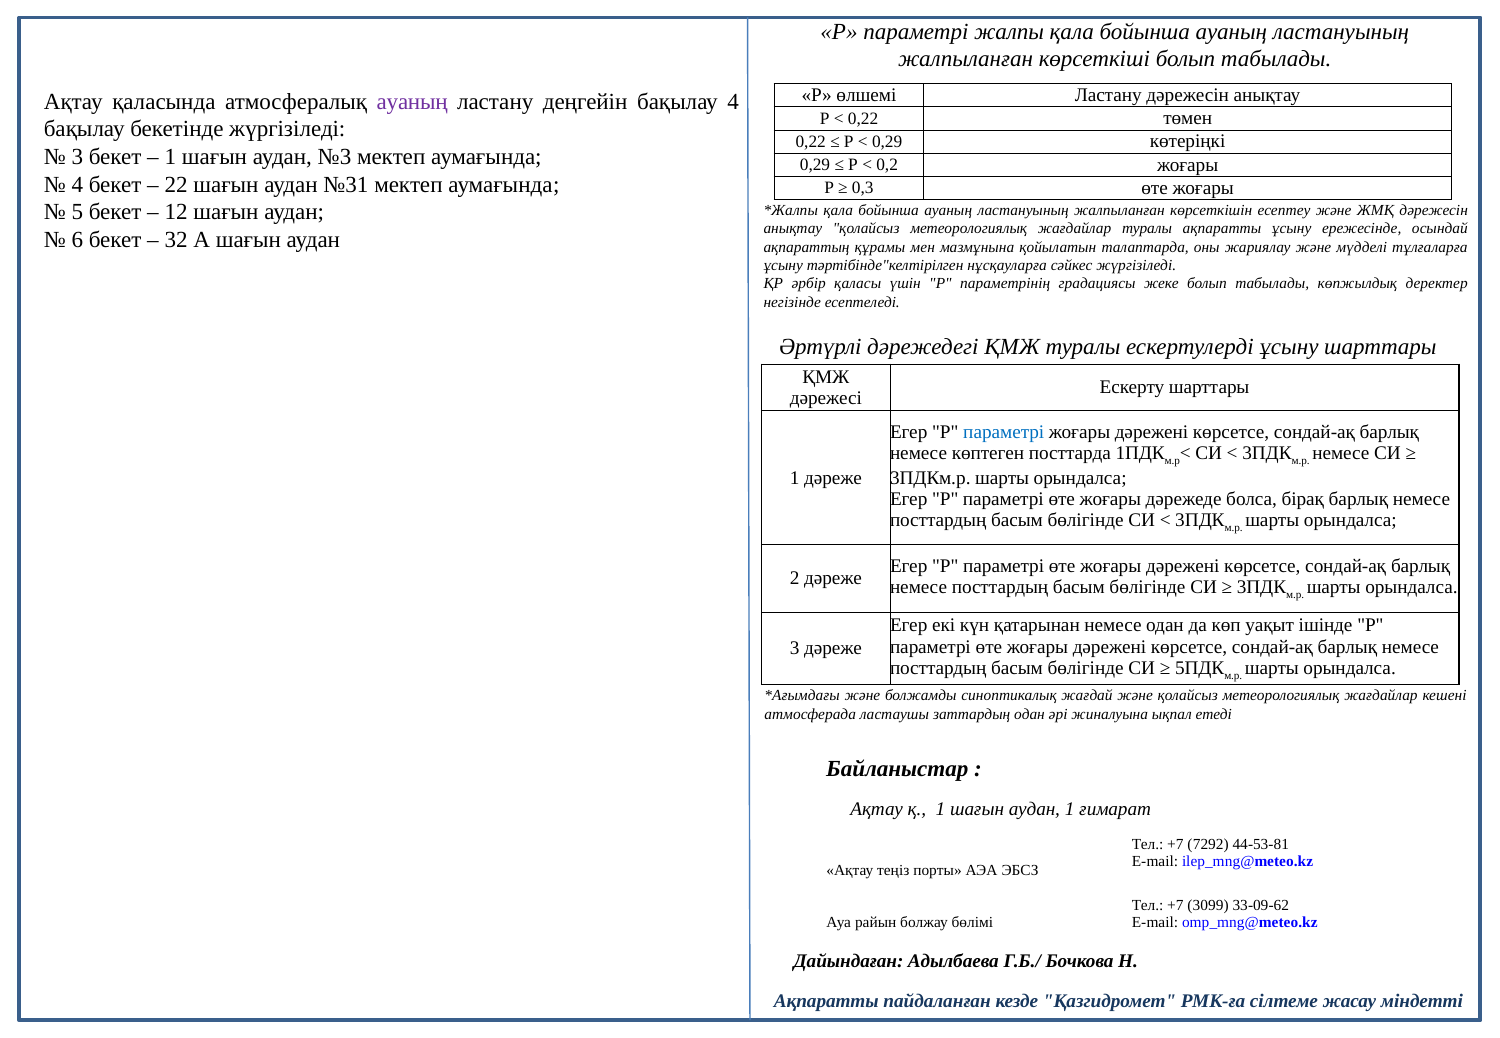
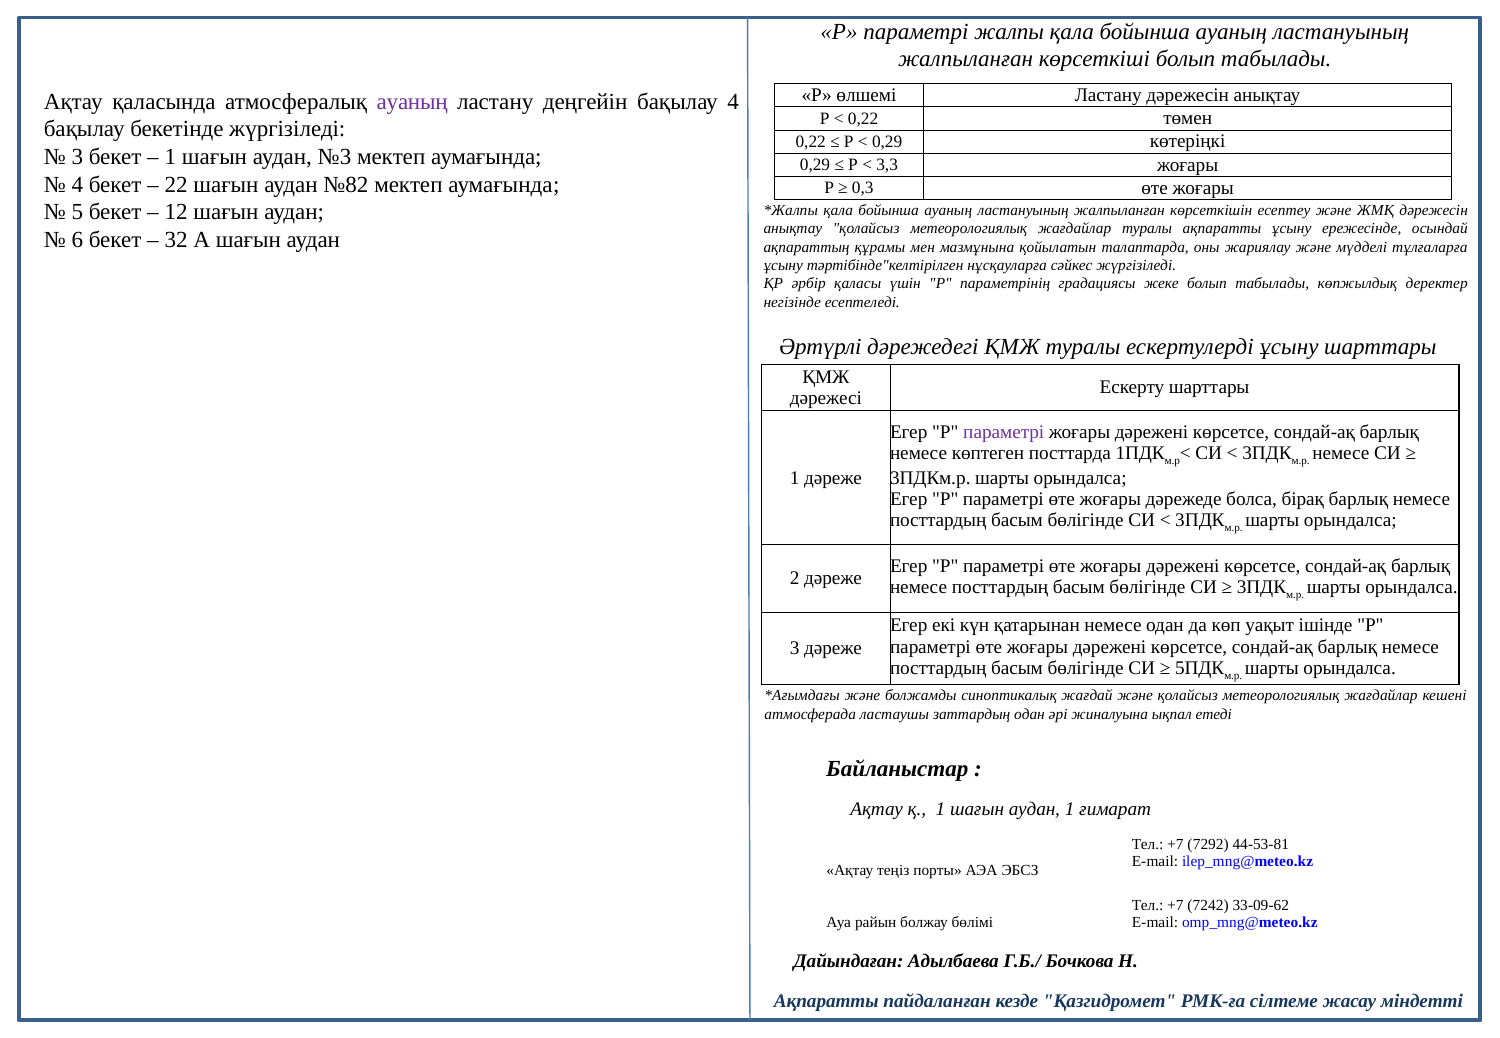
0,2: 0,2 -> 3,3
№31: №31 -> №82
параметрі at (1004, 432) colour: blue -> purple
3099: 3099 -> 7242
